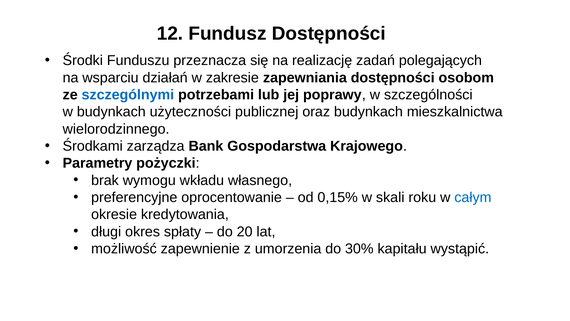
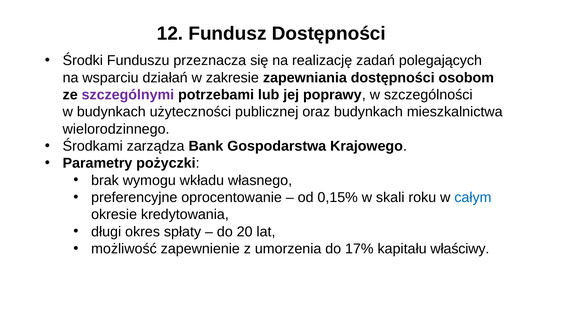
szczególnymi colour: blue -> purple
30%: 30% -> 17%
wystąpić: wystąpić -> właściwy
